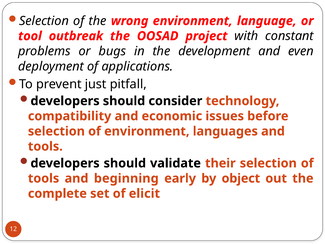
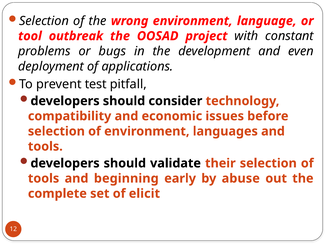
just: just -> test
object: object -> abuse
